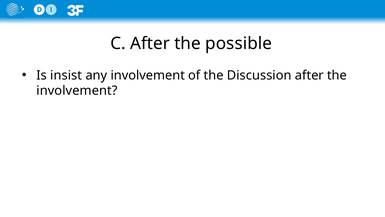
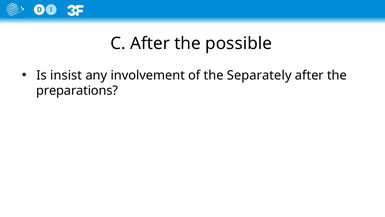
Discussion: Discussion -> Separately
involvement at (77, 91): involvement -> preparations
